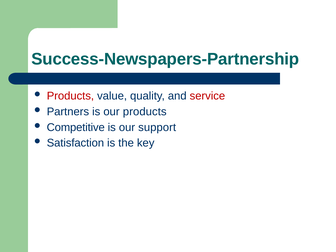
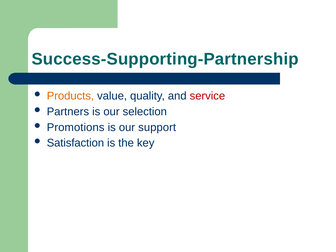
Success-Newspapers-Partnership: Success-Newspapers-Partnership -> Success-Supporting-Partnership
Products at (70, 96) colour: red -> orange
our products: products -> selection
Competitive: Competitive -> Promotions
